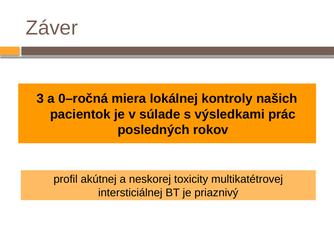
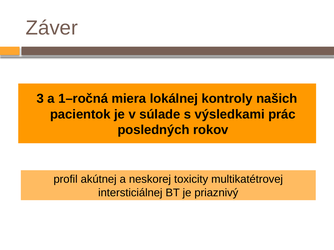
0–ročná: 0–ročná -> 1–ročná
